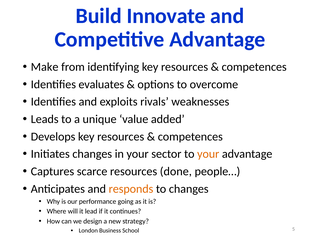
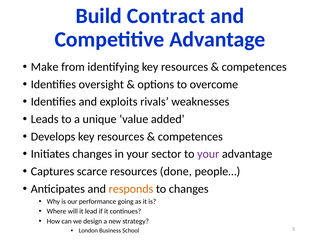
Innovate: Innovate -> Contract
evaluates: evaluates -> oversight
your at (208, 154) colour: orange -> purple
